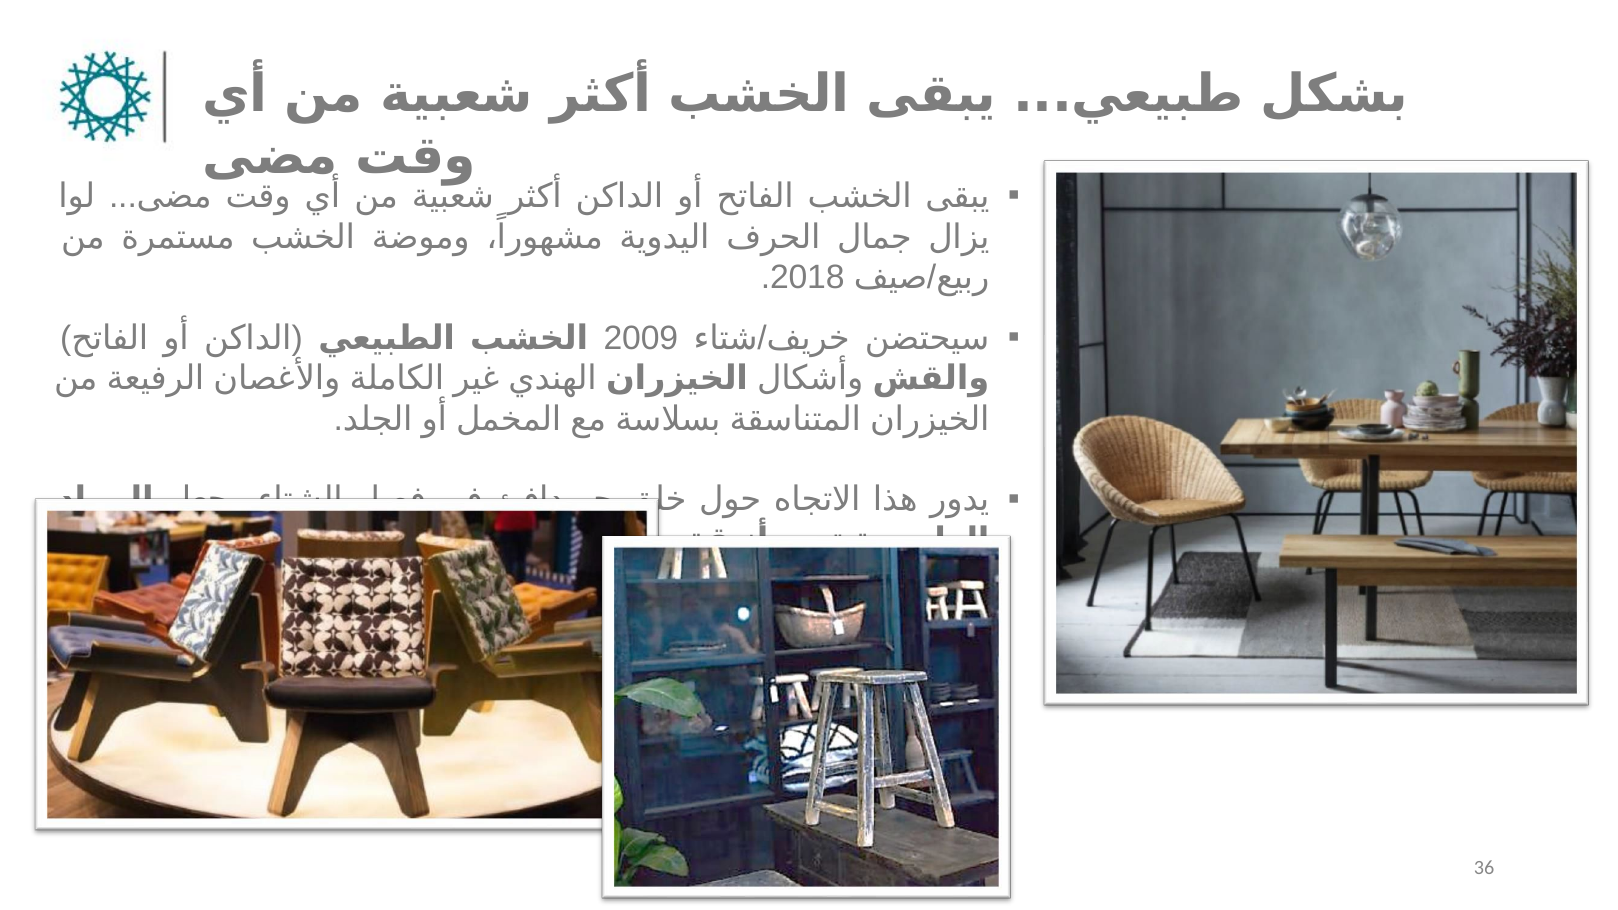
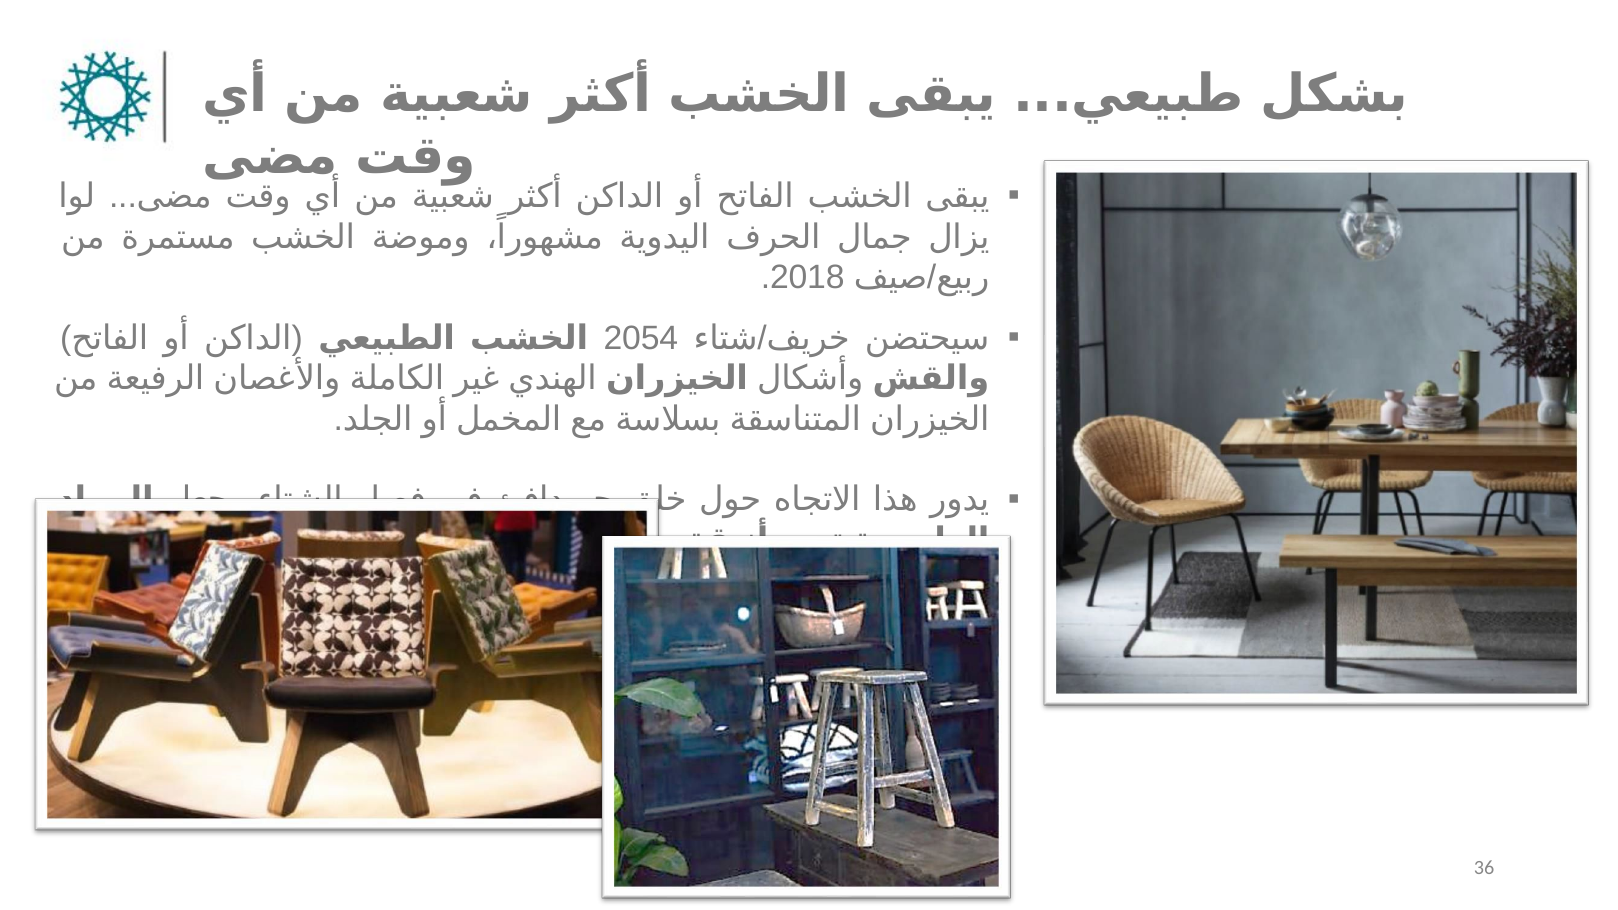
2009: 2009 -> 2054
